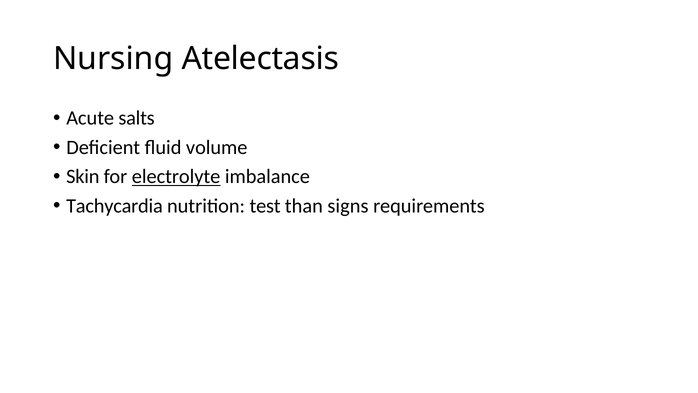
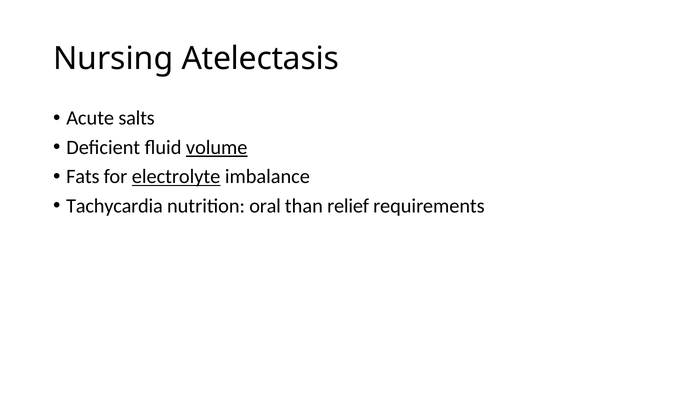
volume underline: none -> present
Skin: Skin -> Fats
test: test -> oral
signs: signs -> relief
